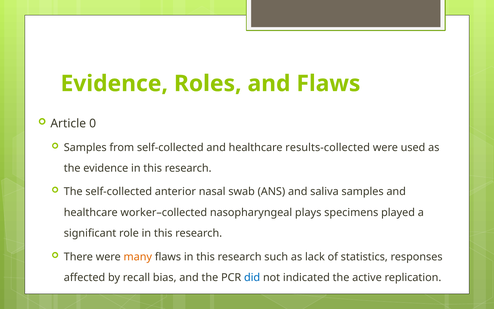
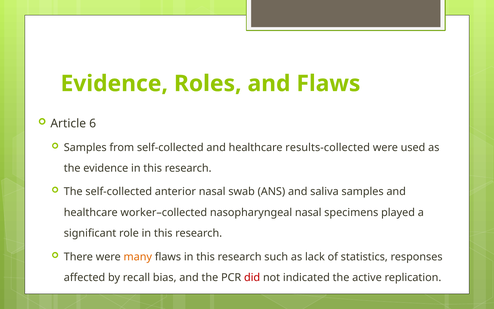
0: 0 -> 6
nasopharyngeal plays: plays -> nasal
did colour: blue -> red
